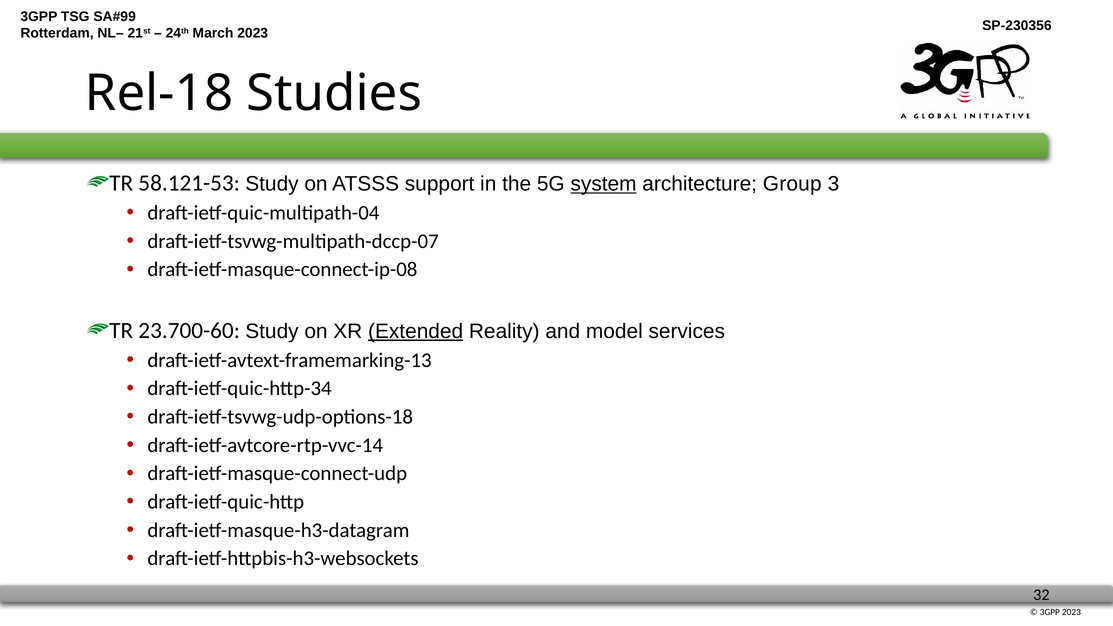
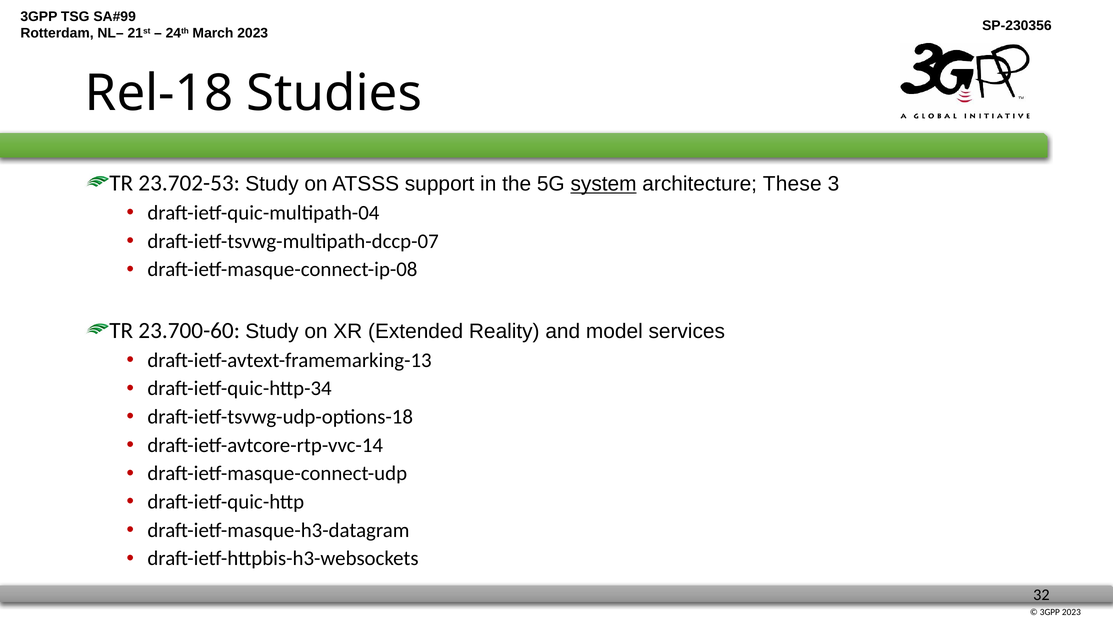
58.121-53: 58.121-53 -> 23.702-53
Group: Group -> These
Extended underline: present -> none
